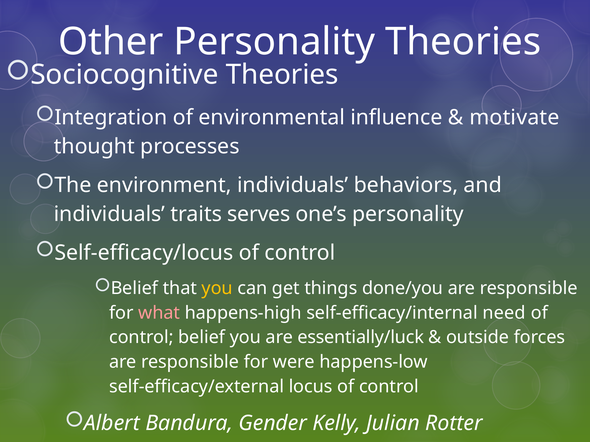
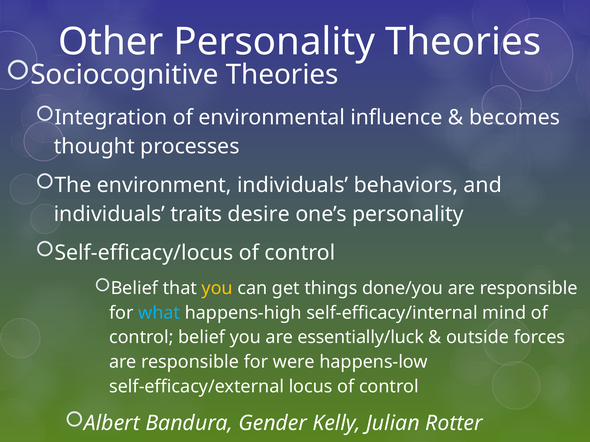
motivate: motivate -> becomes
serves: serves -> desire
what colour: pink -> light blue
need: need -> mind
